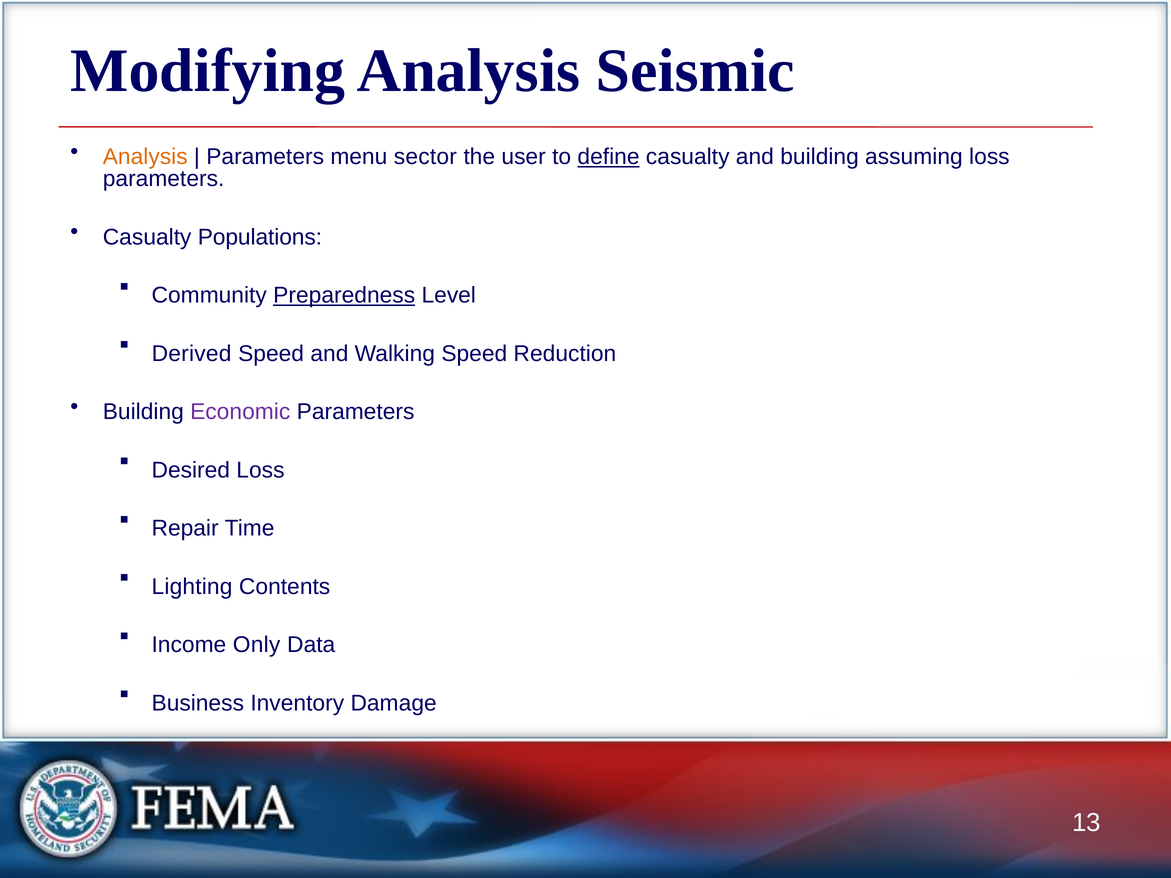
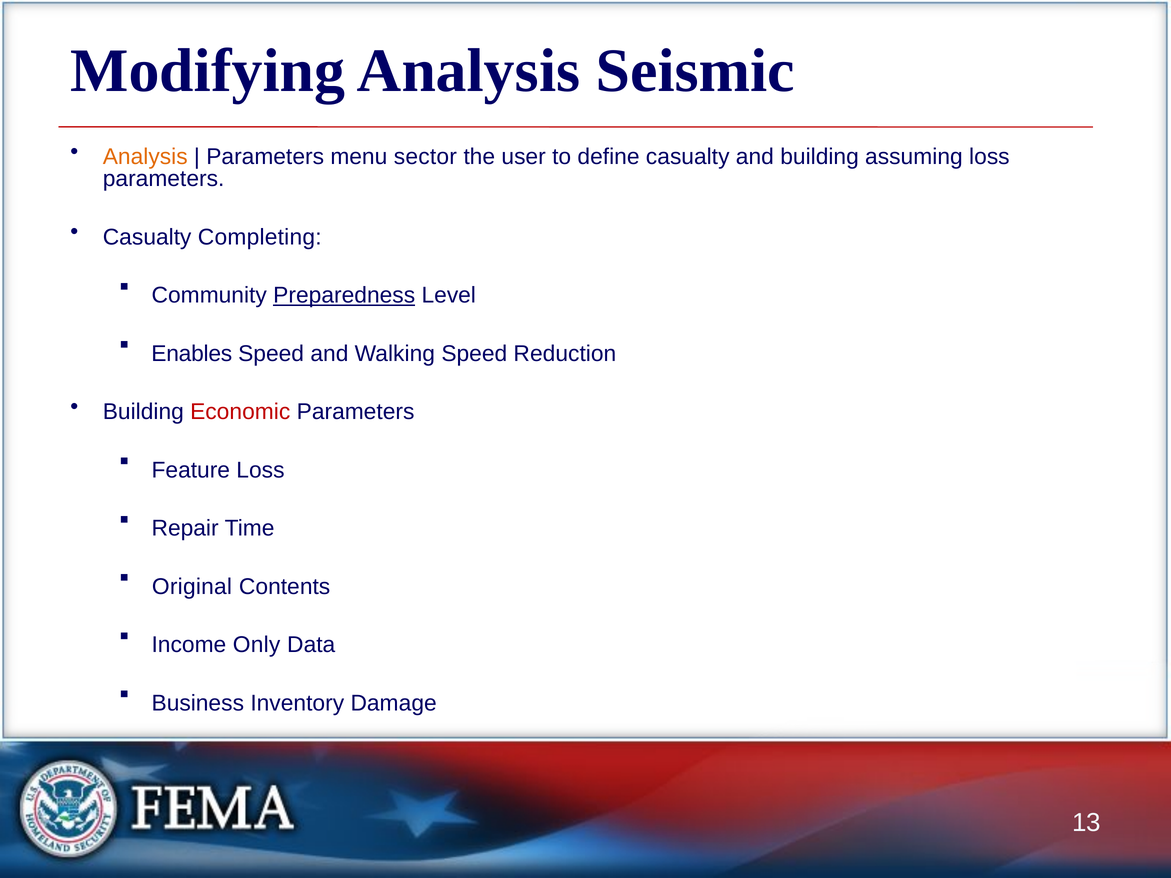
define underline: present -> none
Populations: Populations -> Completing
Derived: Derived -> Enables
Economic colour: purple -> red
Desired: Desired -> Feature
Lighting: Lighting -> Original
